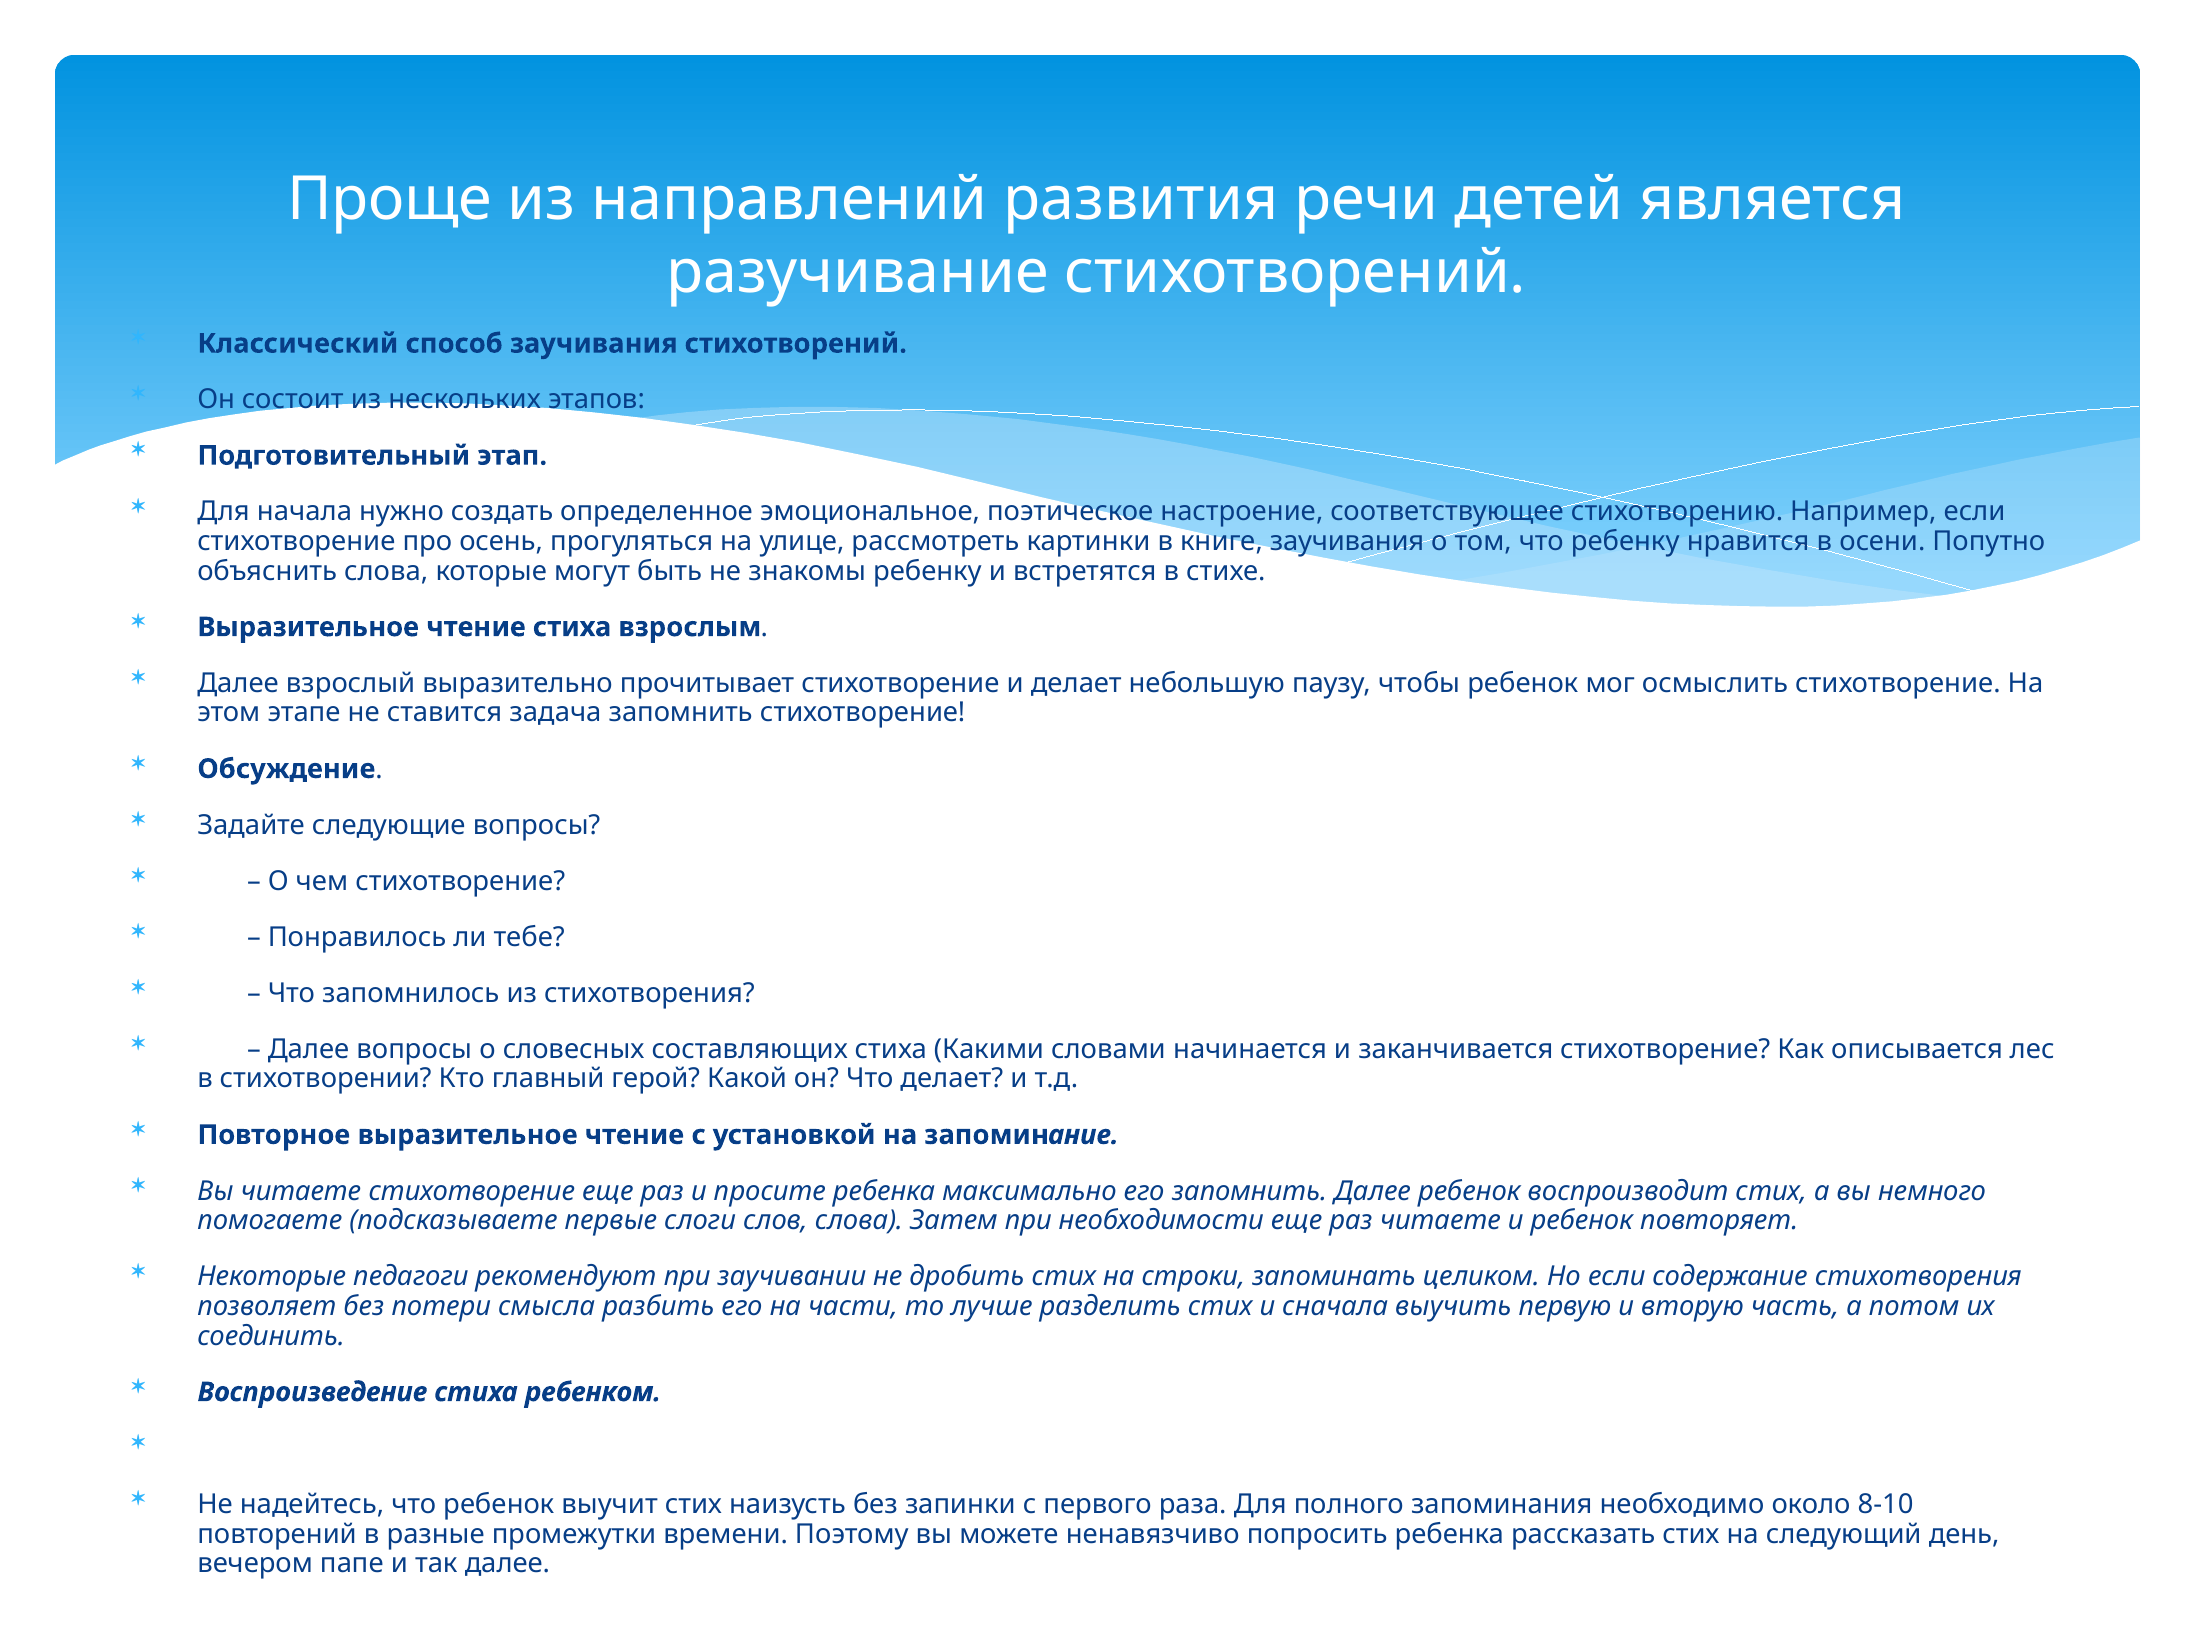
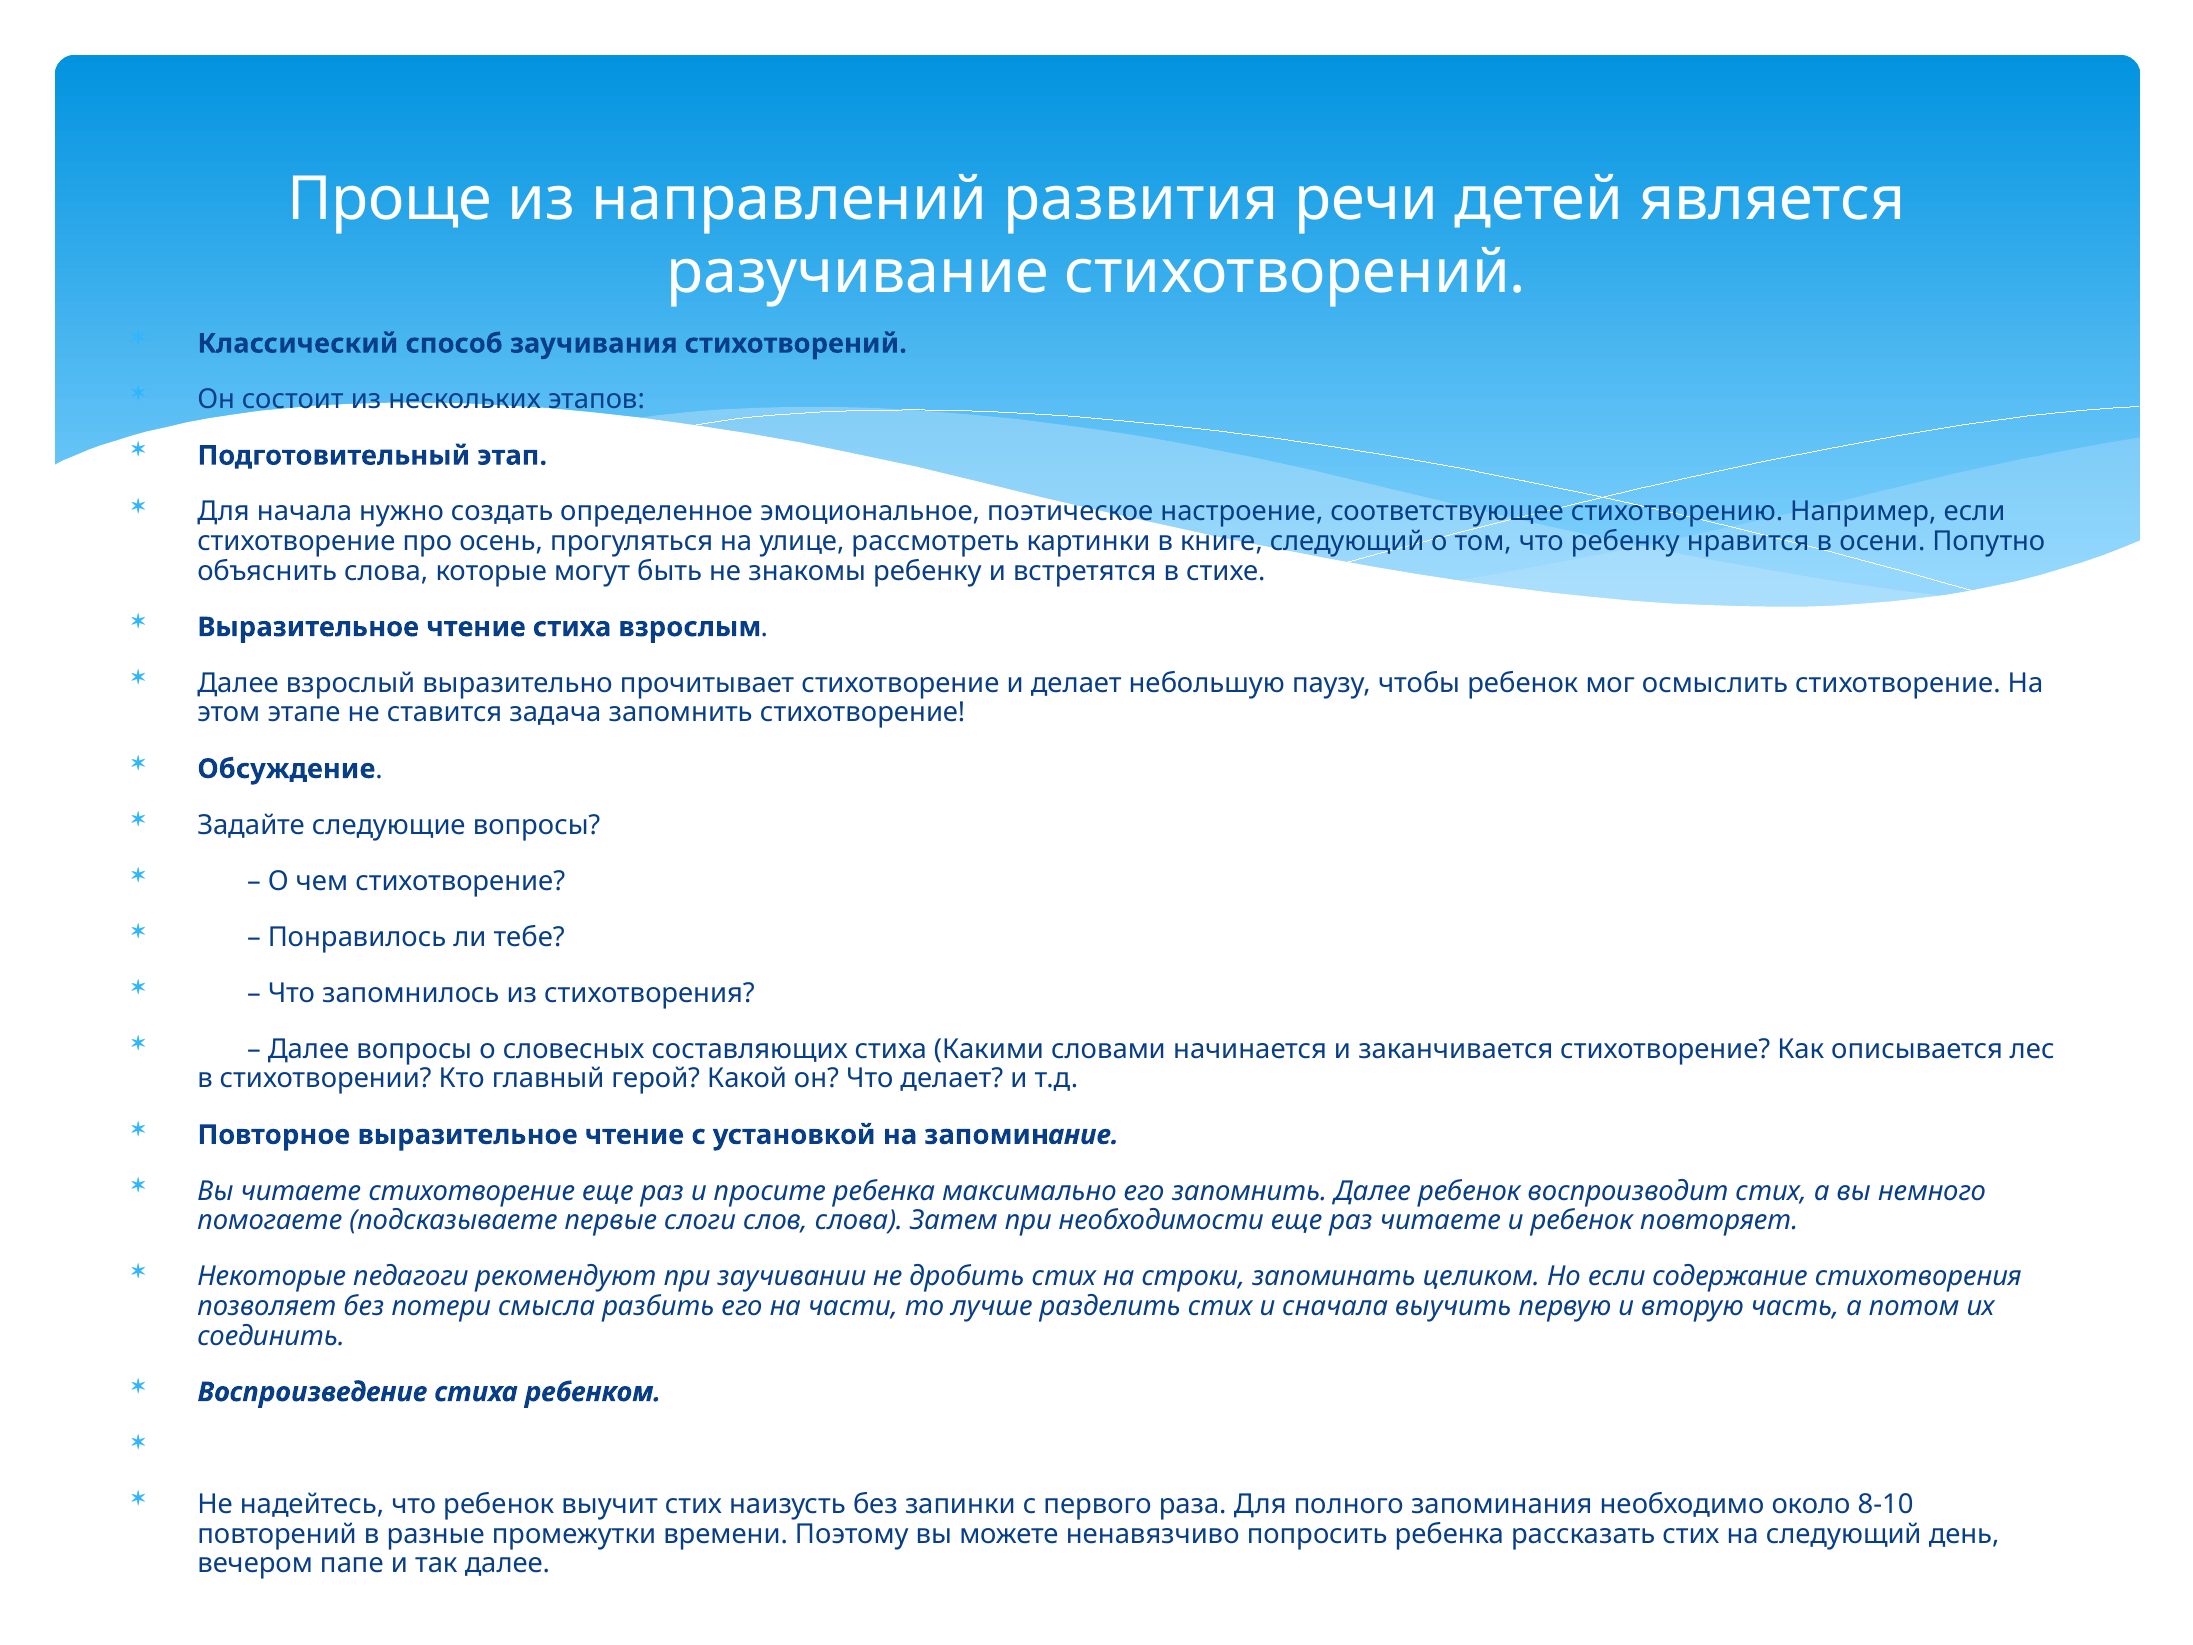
книге заучивания: заучивания -> следующий
